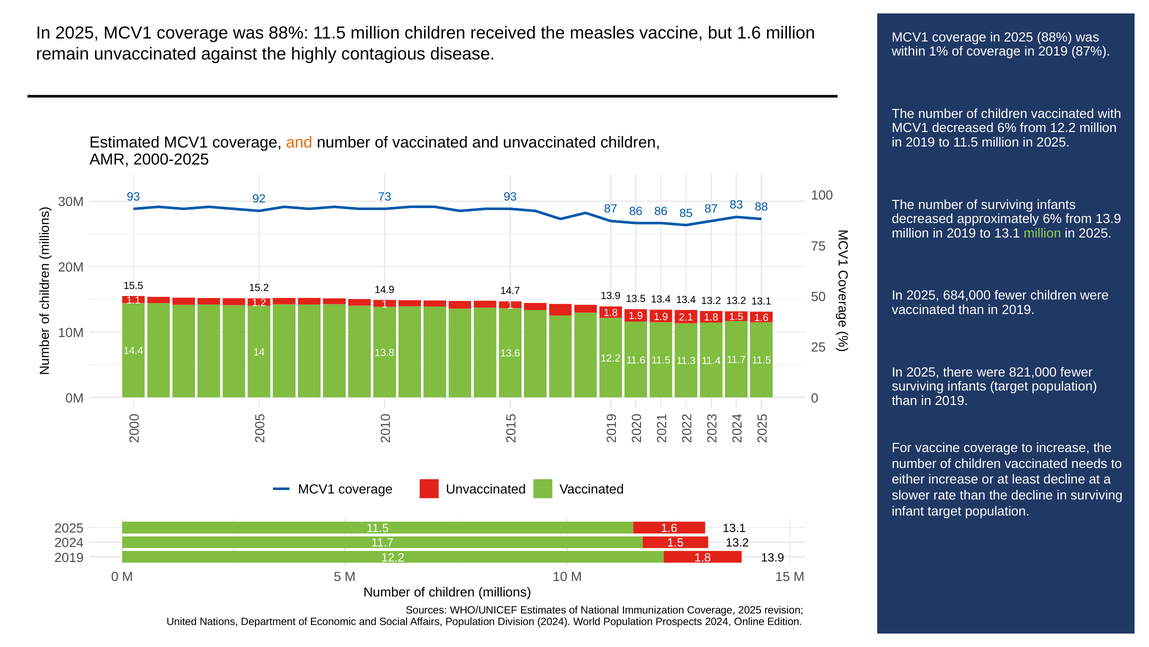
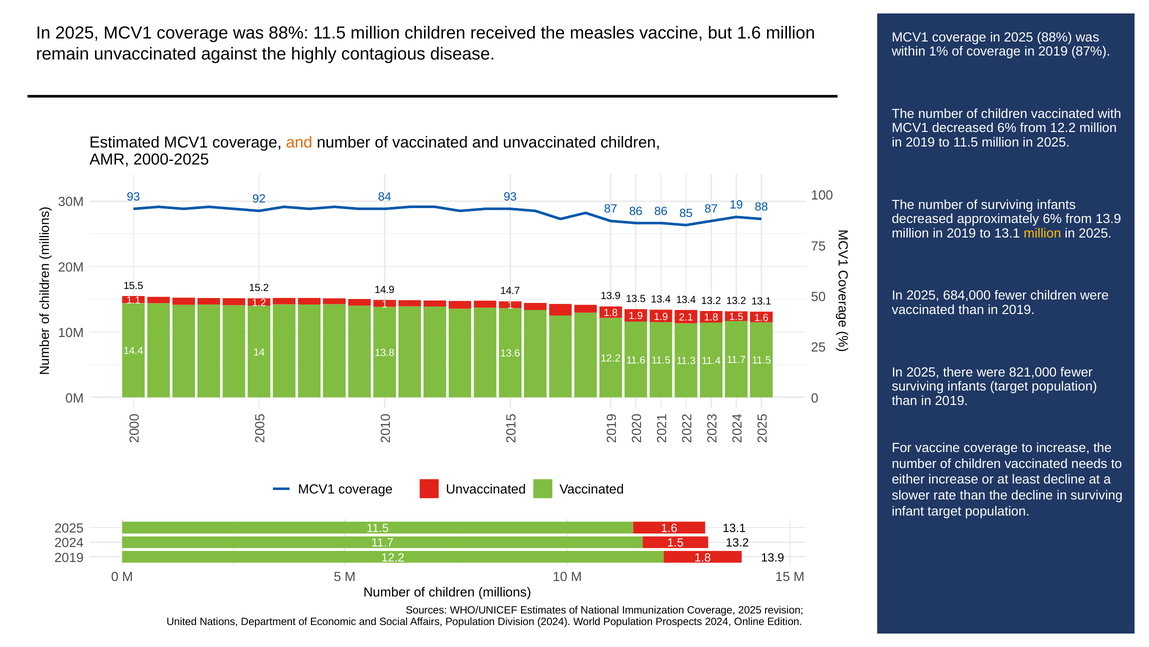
73: 73 -> 84
83: 83 -> 19
million at (1042, 233) colour: light green -> yellow
